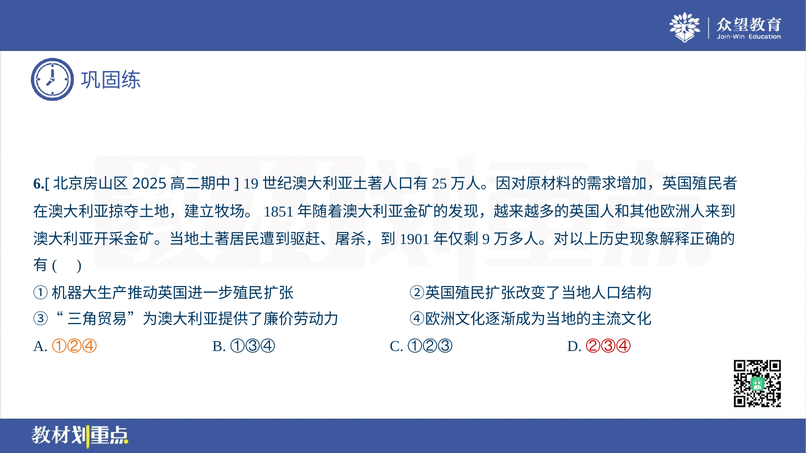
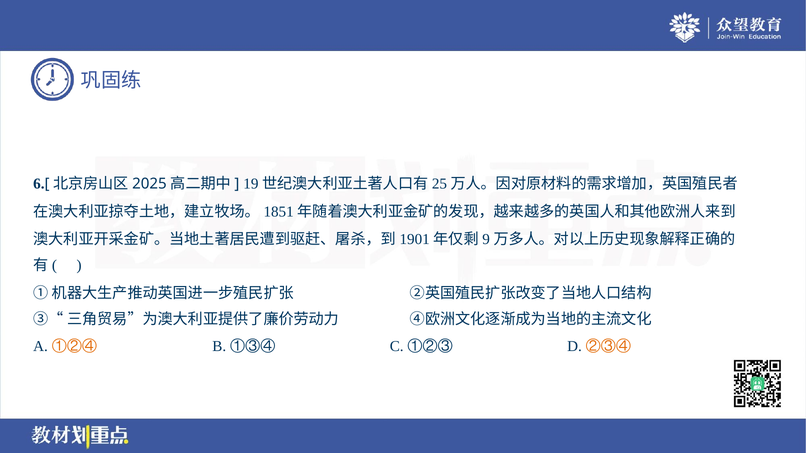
②③④ colour: red -> orange
